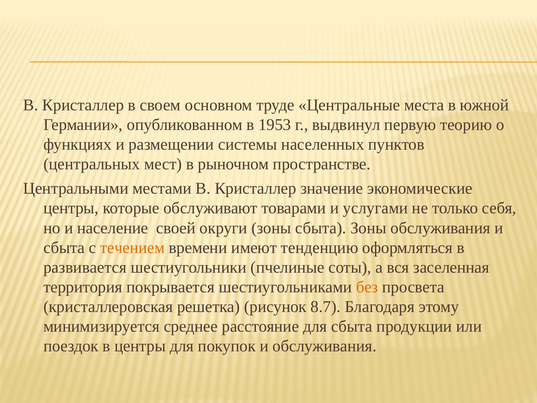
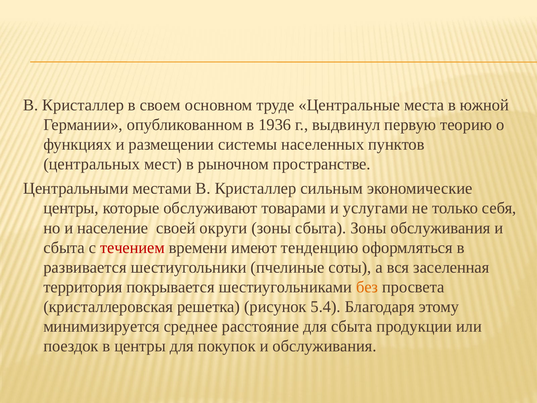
1953: 1953 -> 1936
значение: значение -> сильным
течением colour: orange -> red
8.7: 8.7 -> 5.4
